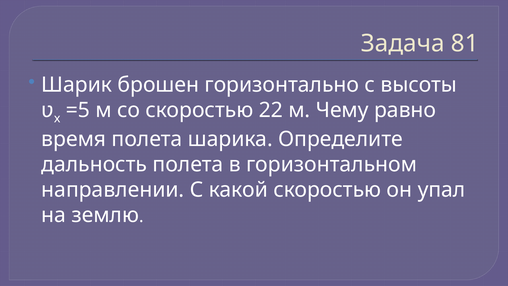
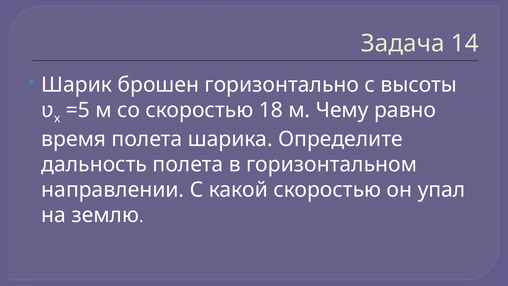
81: 81 -> 14
22: 22 -> 18
